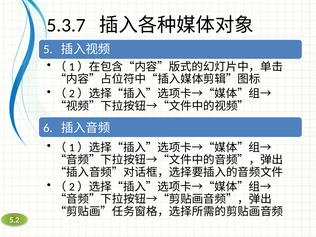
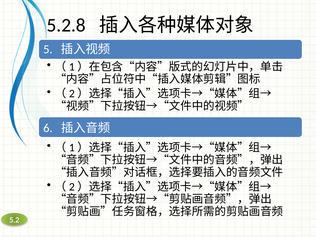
5.3.7: 5.3.7 -> 5.2.8
